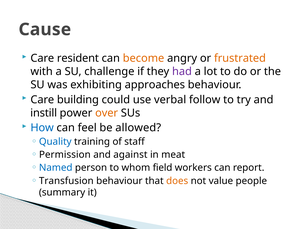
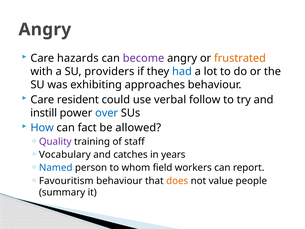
Cause at (45, 29): Cause -> Angry
resident: resident -> hazards
become colour: orange -> purple
challenge: challenge -> providers
had colour: purple -> blue
building: building -> resident
over colour: orange -> blue
feel: feel -> fact
Quality colour: blue -> purple
Permission: Permission -> Vocabulary
against: against -> catches
meat: meat -> years
Transfusion: Transfusion -> Favouritism
